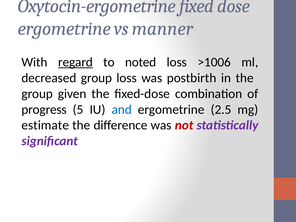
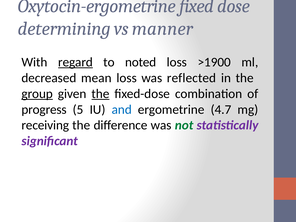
ergometrine at (64, 29): ergometrine -> determining
>1006: >1006 -> >1900
decreased group: group -> mean
postbirth: postbirth -> reflected
group at (37, 94) underline: none -> present
the at (100, 94) underline: none -> present
2.5: 2.5 -> 4.7
estimate: estimate -> receiving
not colour: red -> green
